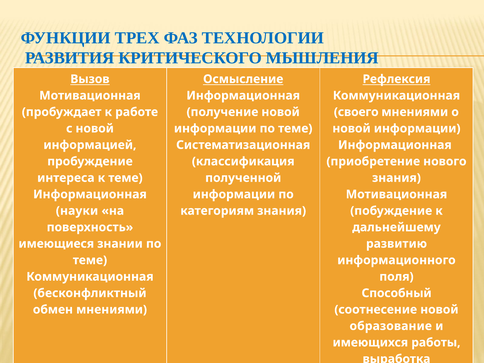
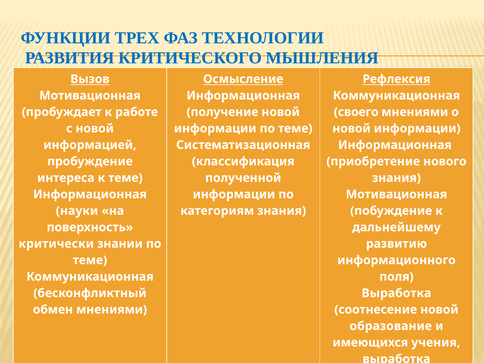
имеющиеся: имеющиеся -> критически
Способный at (397, 293): Способный -> Выработка
работы: работы -> учения
